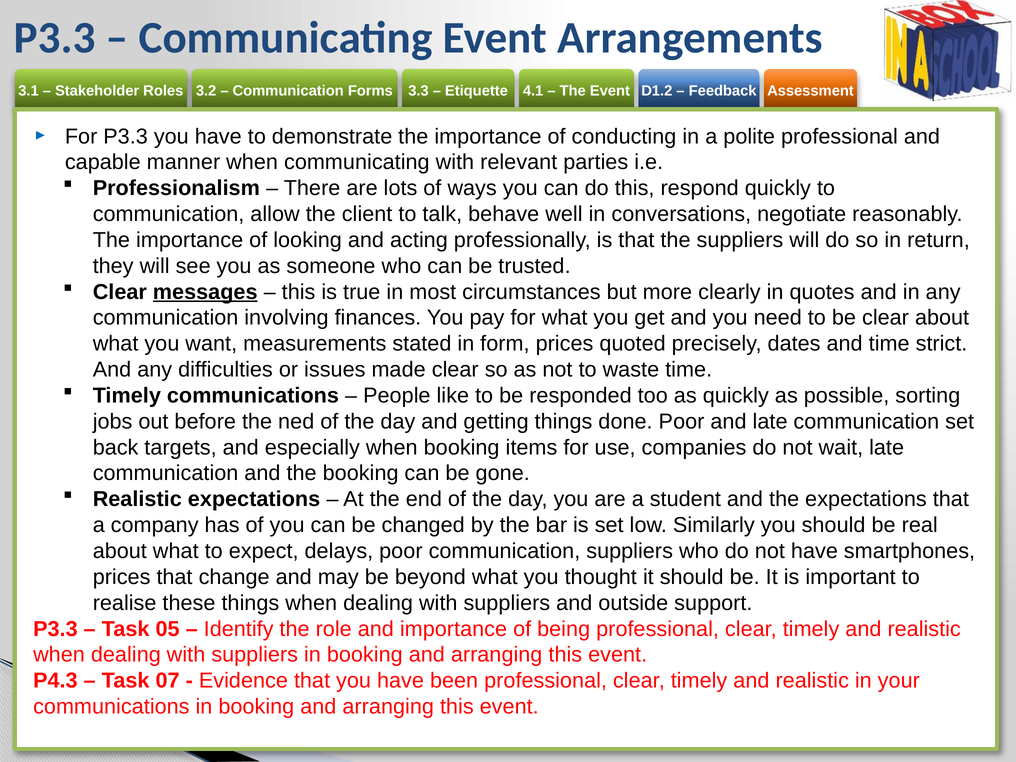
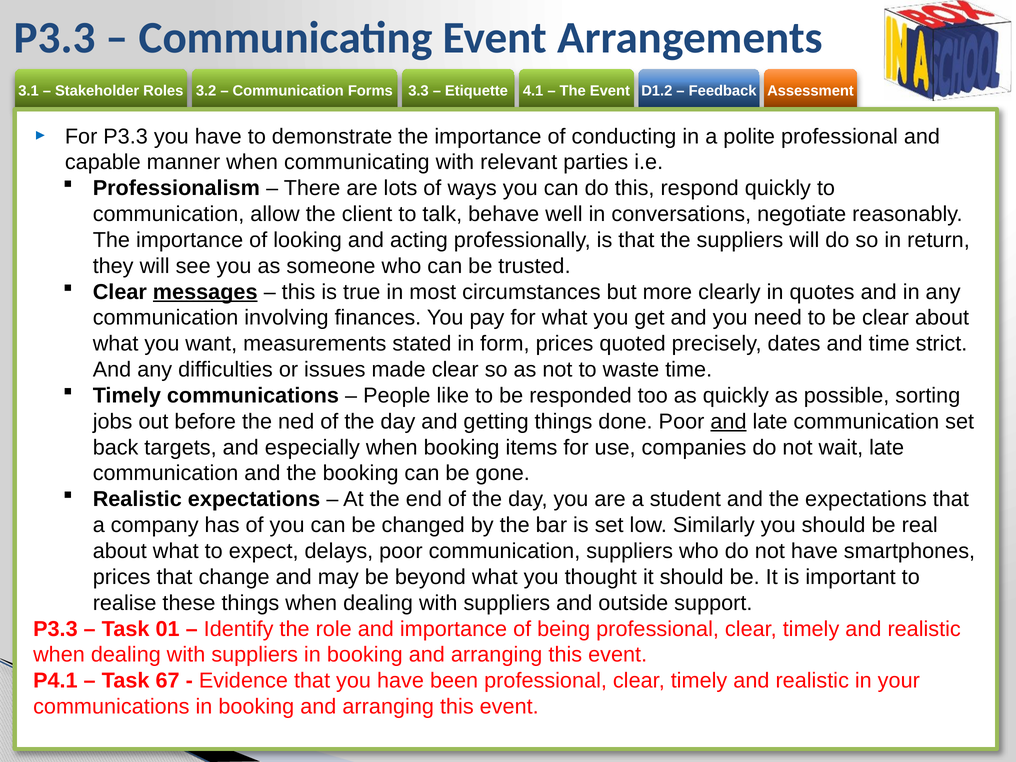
and at (728, 422) underline: none -> present
05: 05 -> 01
P4.3: P4.3 -> P4.1
07: 07 -> 67
